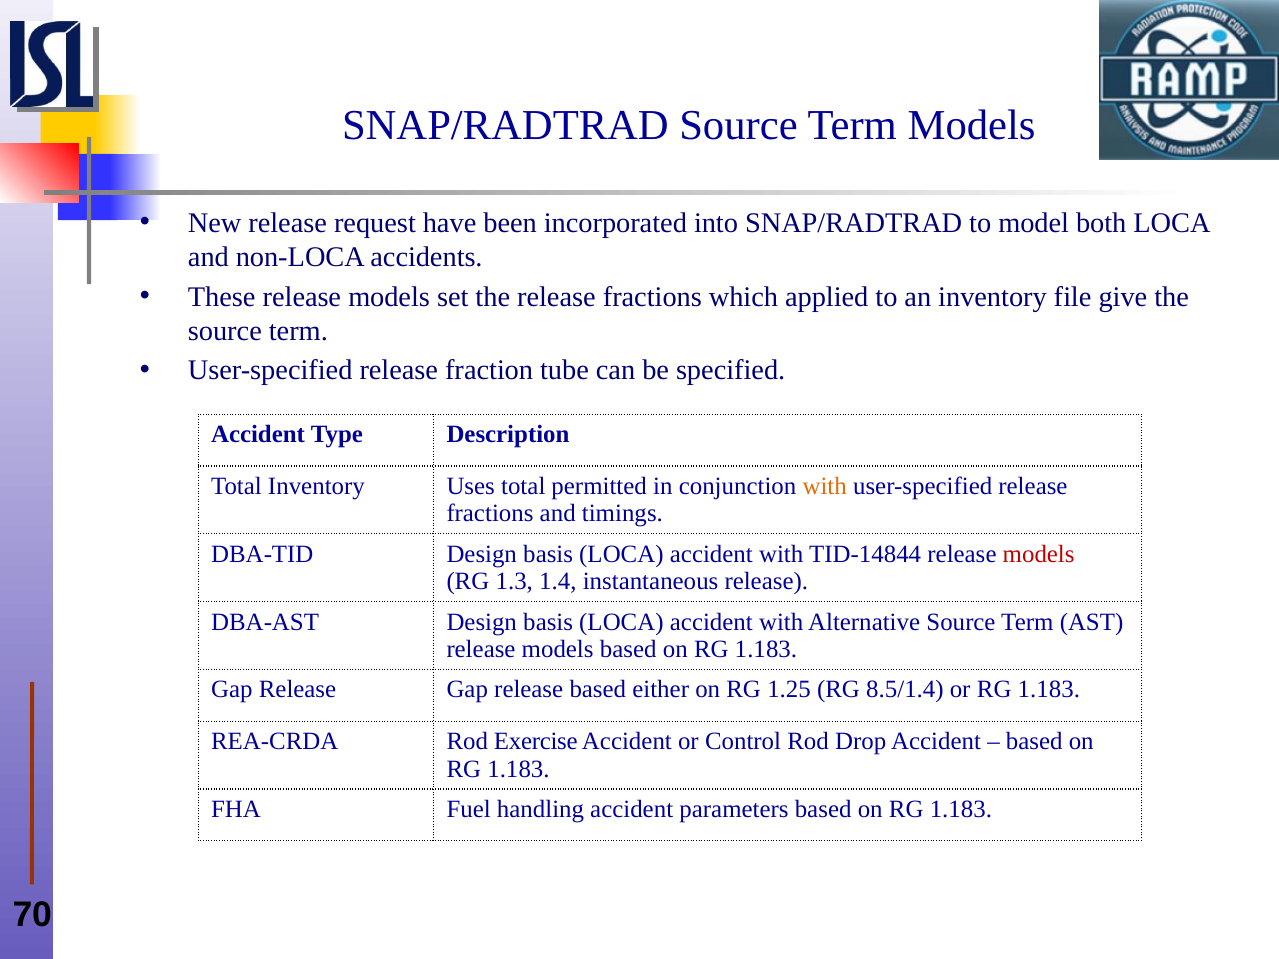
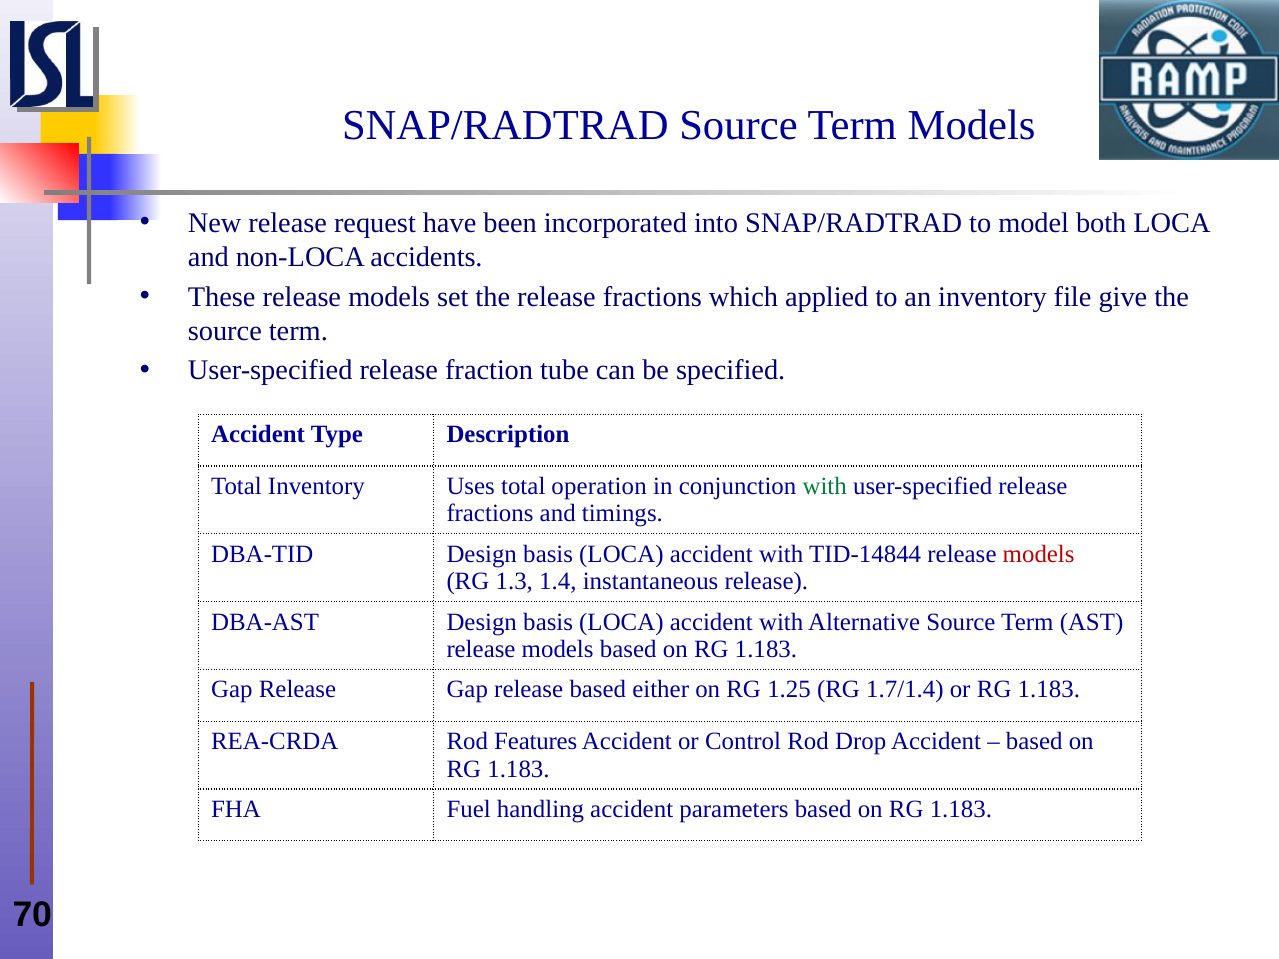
permitted: permitted -> operation
with at (825, 486) colour: orange -> green
8.5/1.4: 8.5/1.4 -> 1.7/1.4
Exercise: Exercise -> Features
